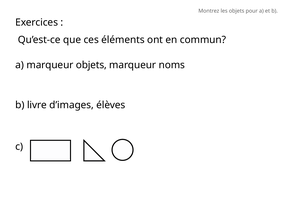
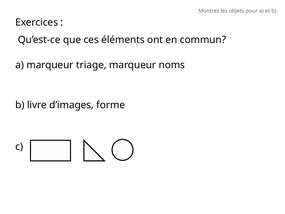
marqueur objets: objets -> triage
élèves: élèves -> forme
